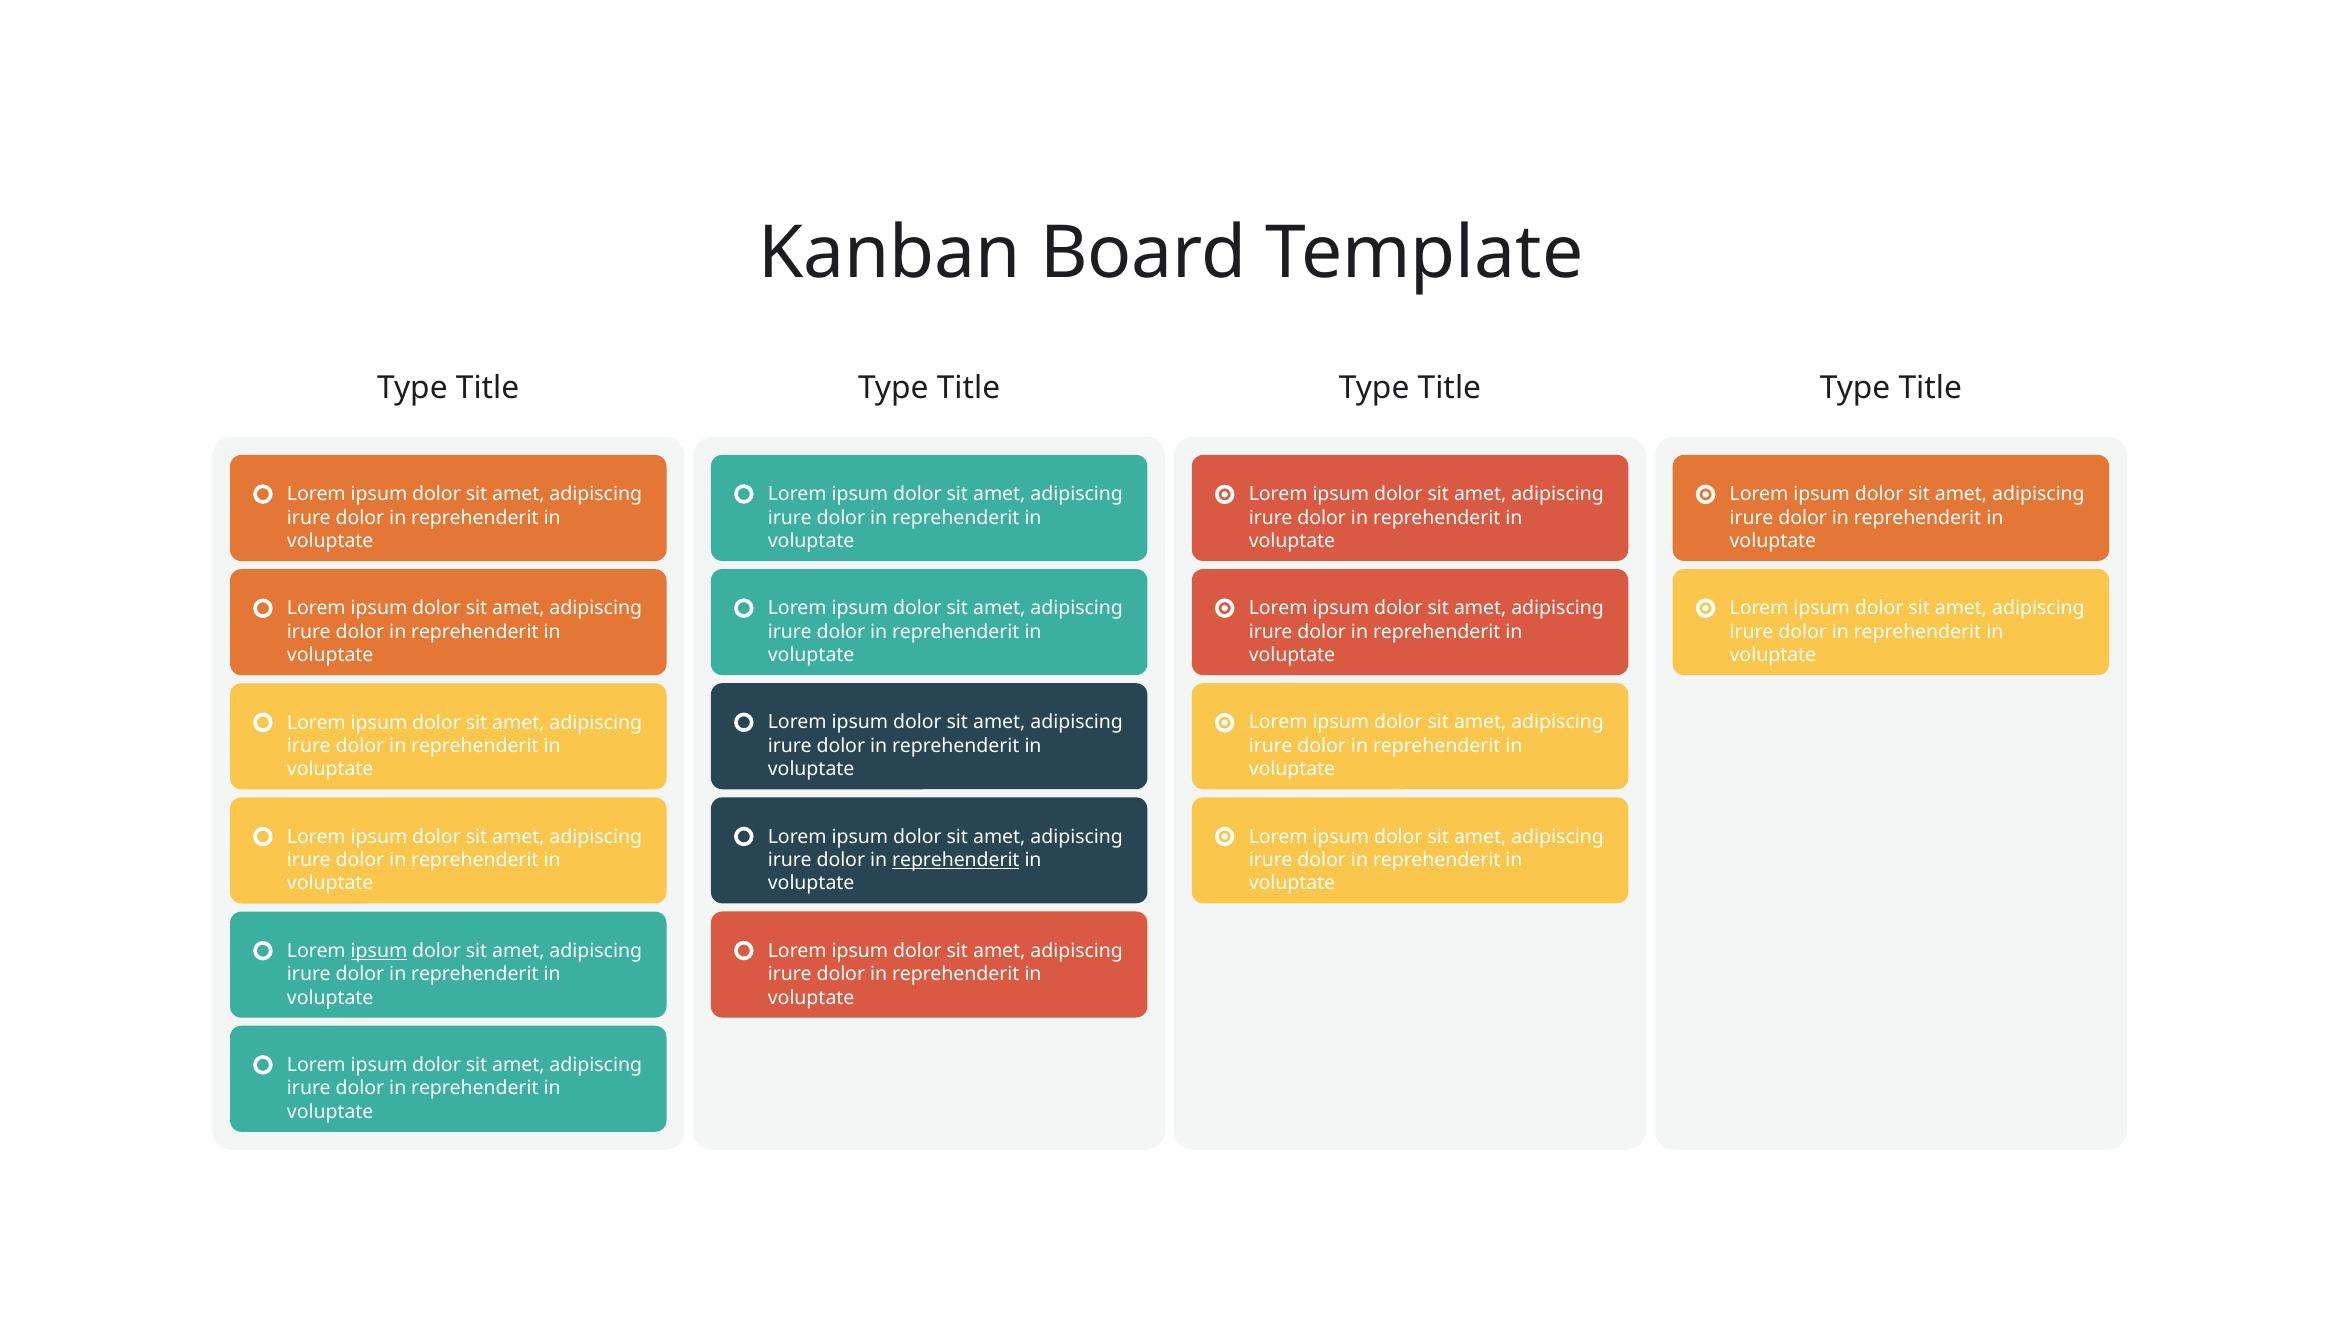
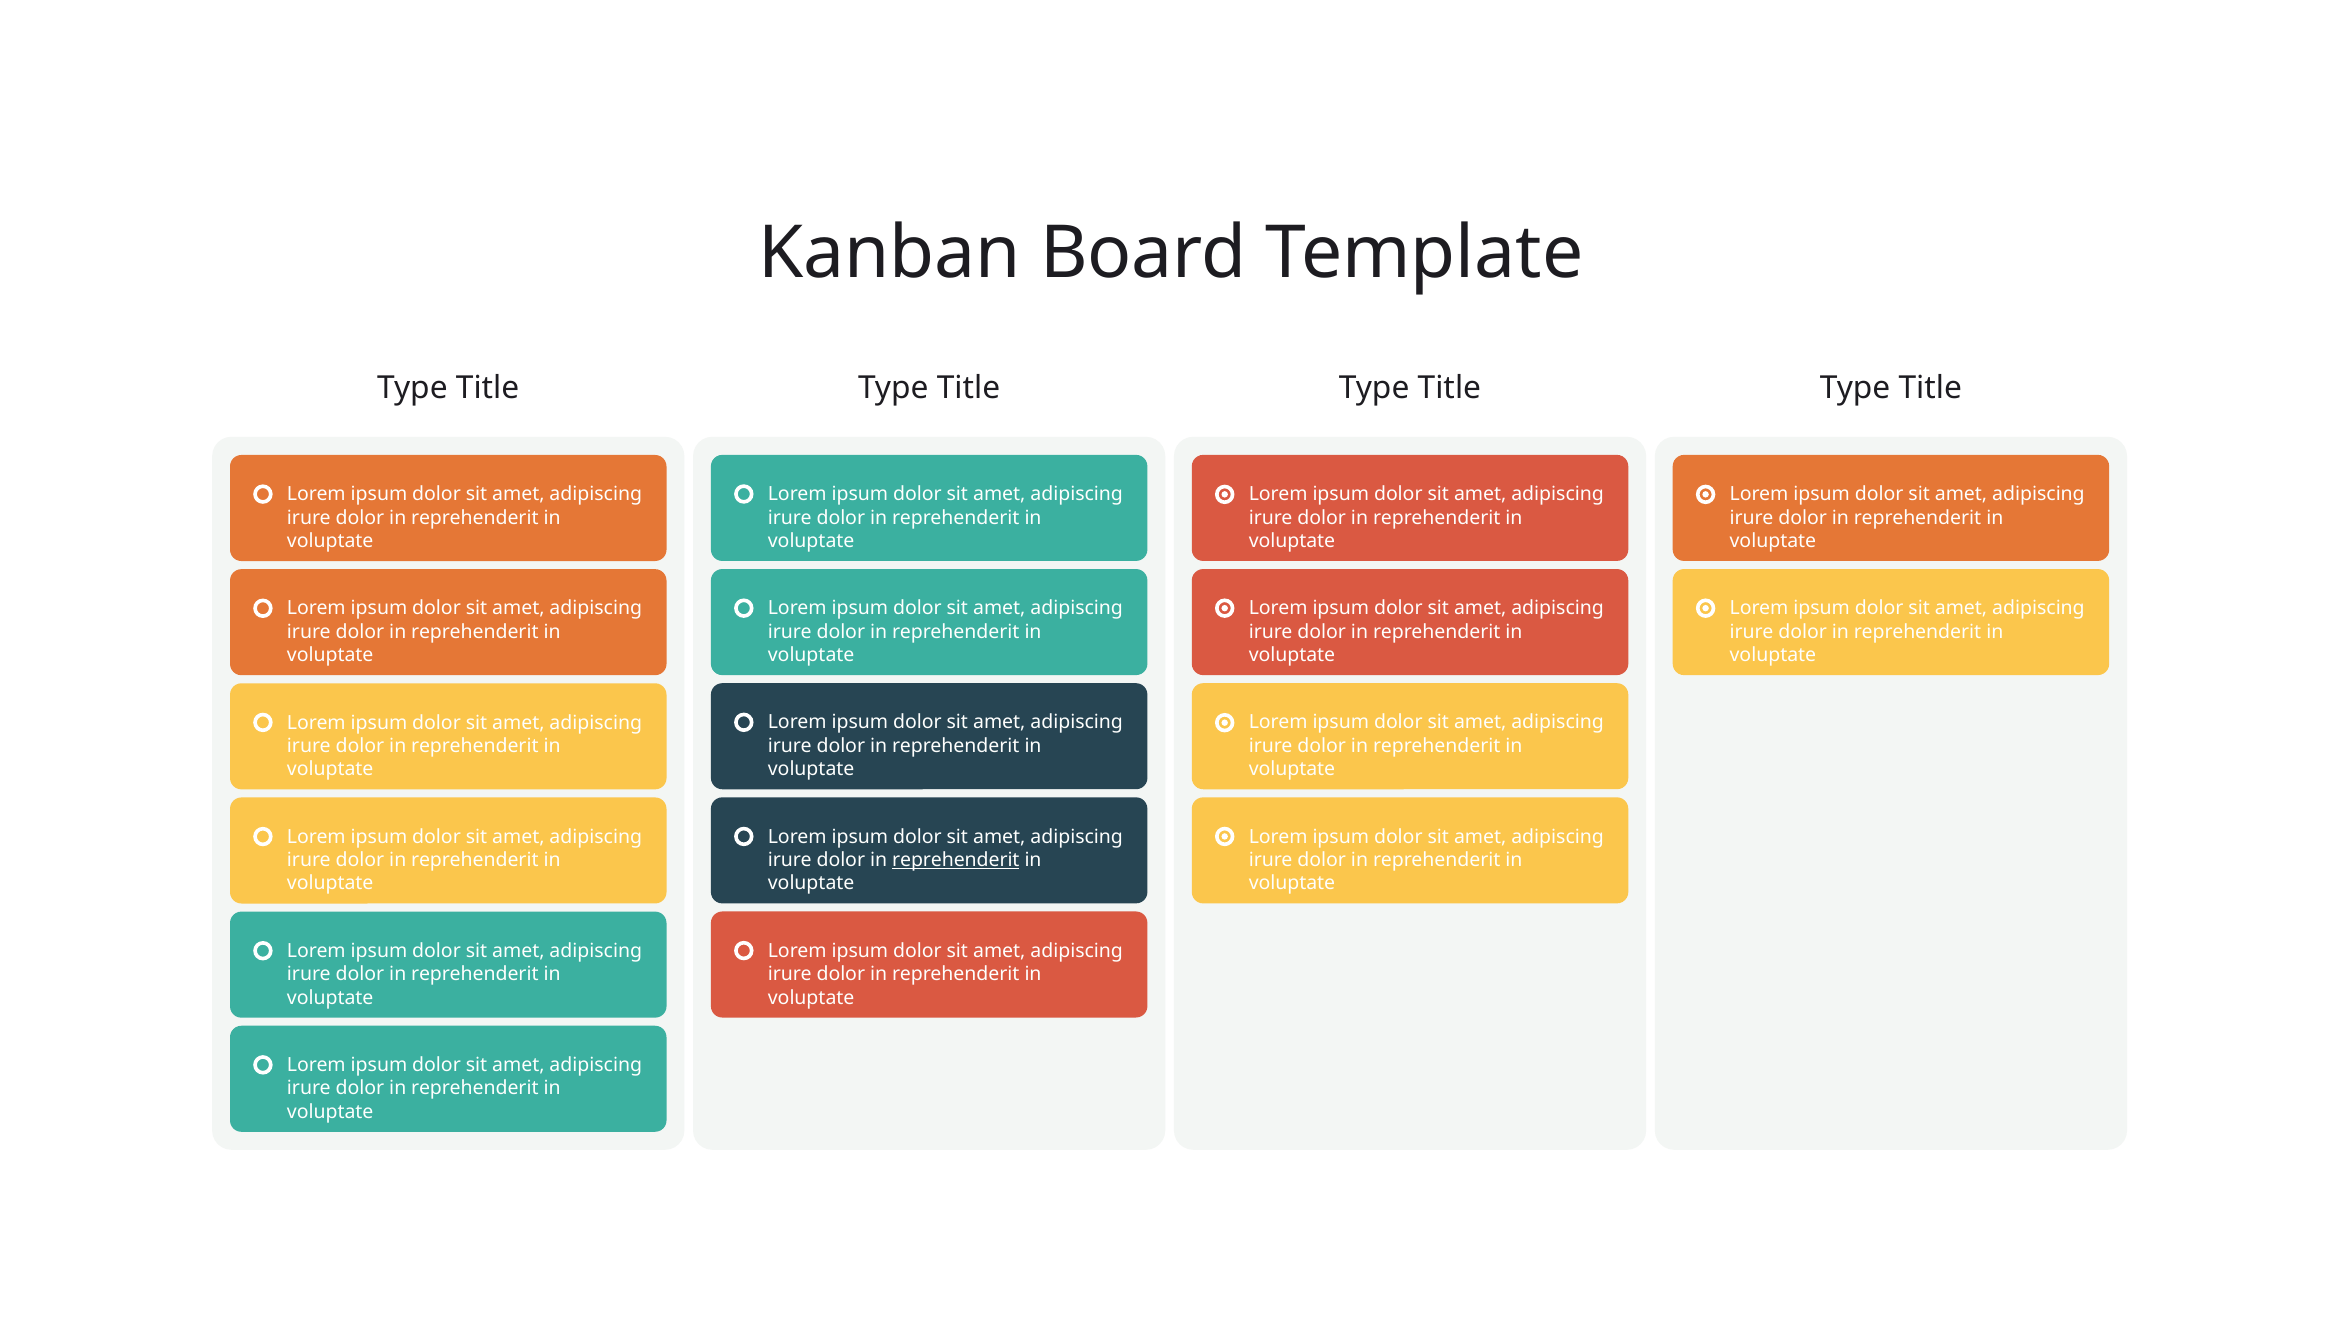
ipsum at (379, 951) underline: present -> none
